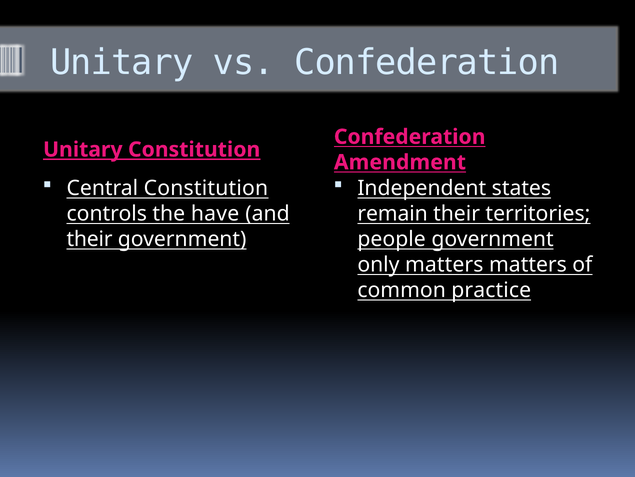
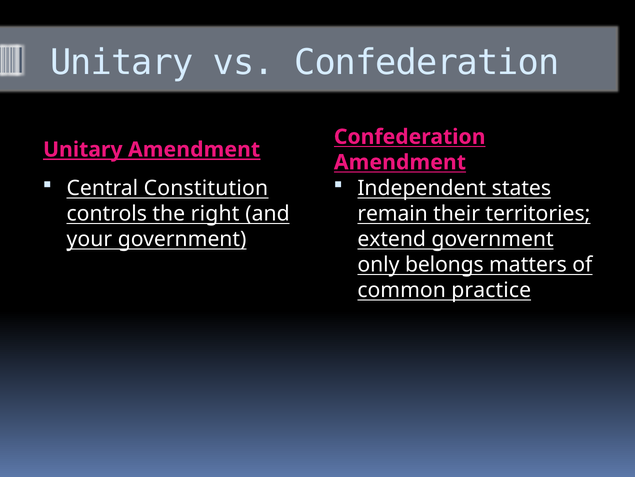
Unitary Constitution: Constitution -> Amendment
have: have -> right
their at (90, 239): their -> your
people: people -> extend
only matters: matters -> belongs
